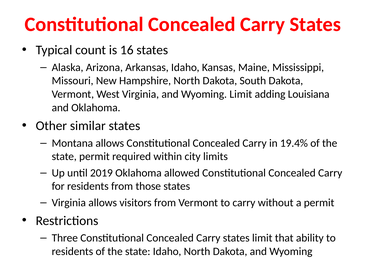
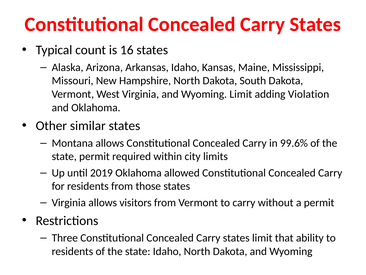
Louisiana: Louisiana -> Violation
19.4%: 19.4% -> 99.6%
